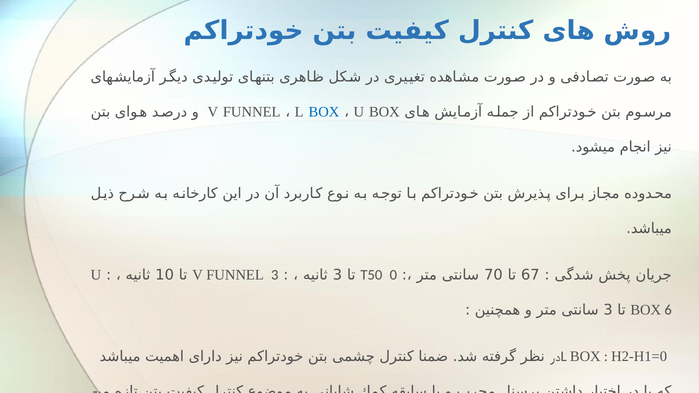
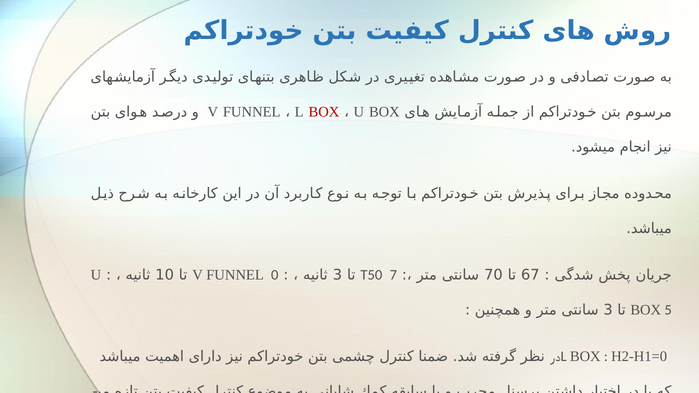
BOX at (324, 112) colour: blue -> red
FUNNEL 3: 3 -> 0
0: 0 -> 7
6: 6 -> 5
